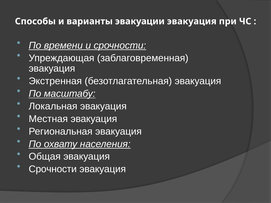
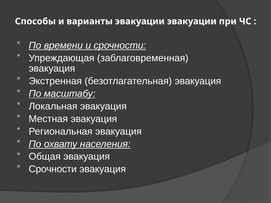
эвакуации эвакуация: эвакуация -> эвакуации
